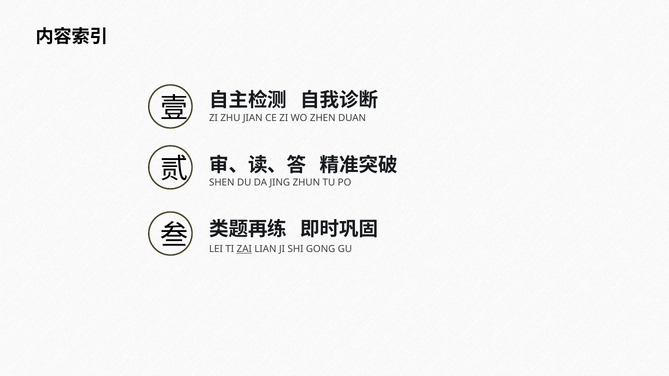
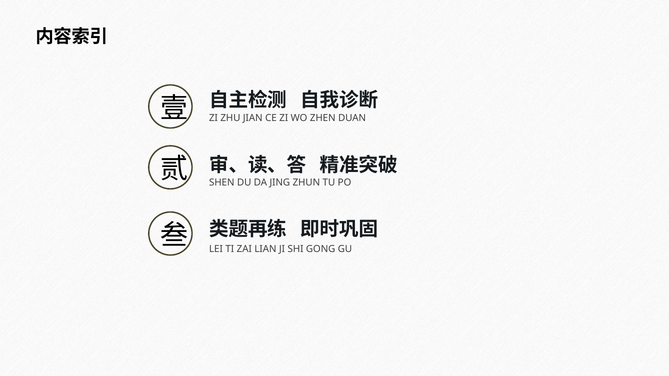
ZAI underline: present -> none
